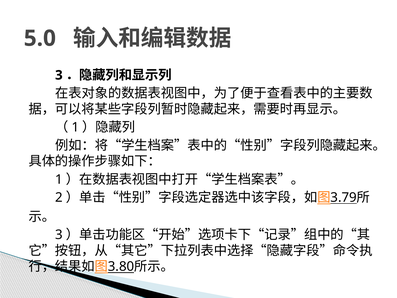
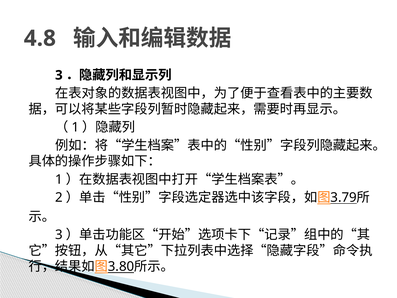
5.0: 5.0 -> 4.8
